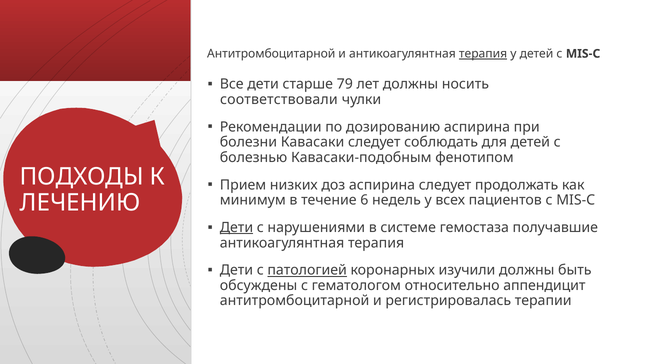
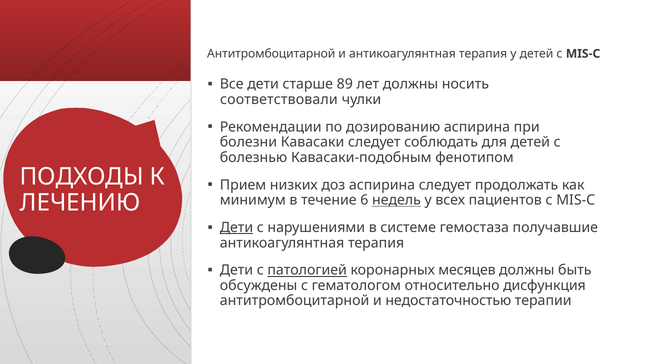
терапия at (483, 54) underline: present -> none
79: 79 -> 89
недель underline: none -> present
изучили: изучили -> месяцев
аппендицит: аппендицит -> дисфункция
регистрировалась: регистрировалась -> недостаточностью
